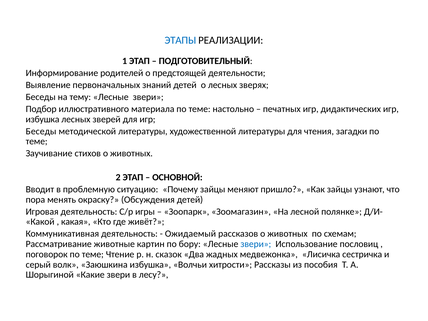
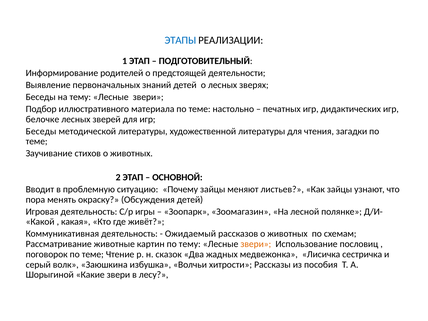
избушка at (43, 119): избушка -> белочке
пришло: пришло -> листьев
по бору: бору -> тему
звери at (256, 244) colour: blue -> orange
